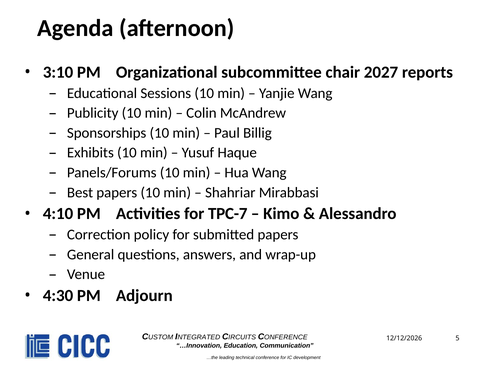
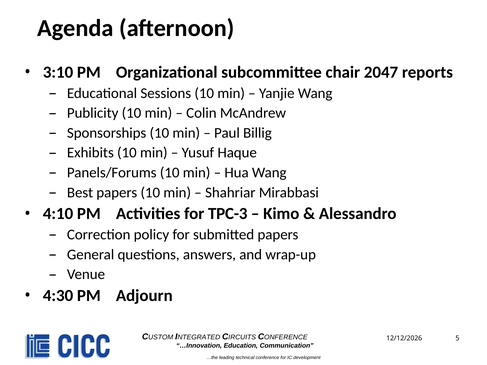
2027: 2027 -> 2047
TPC-7: TPC-7 -> TPC-3
